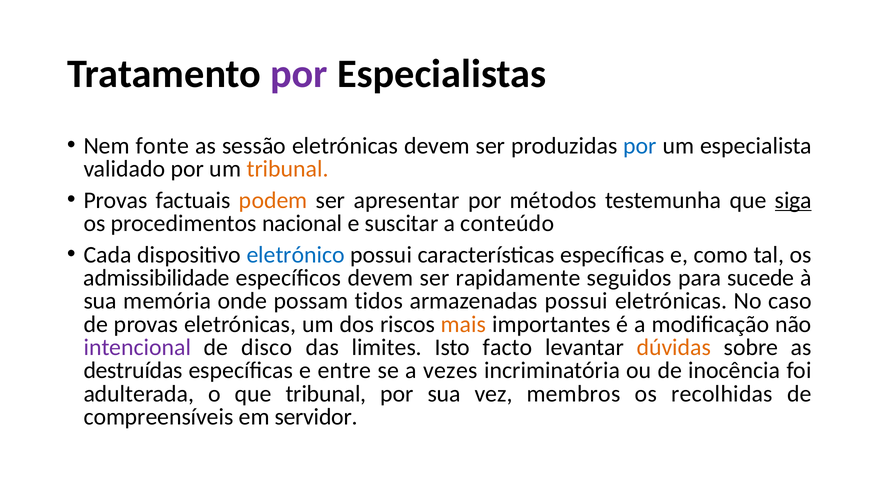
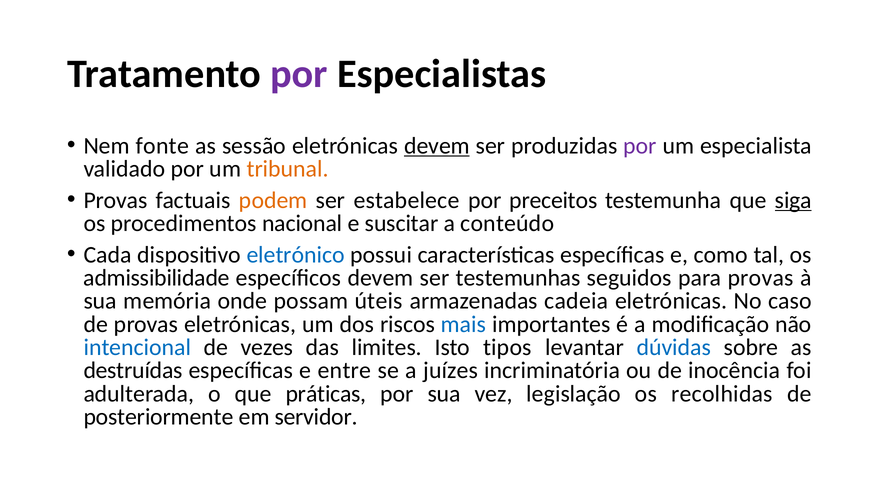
devem at (437, 146) underline: none -> present
por at (640, 146) colour: blue -> purple
apresentar: apresentar -> estabelece
métodos: métodos -> preceitos
rapidamente: rapidamente -> testemunhas
para sucede: sucede -> provas
tidos: tidos -> úteis
armazenadas possui: possui -> cadeia
mais colour: orange -> blue
intencional colour: purple -> blue
disco: disco -> vezes
facto: facto -> tipos
dúvidas colour: orange -> blue
vezes: vezes -> juízes
que tribunal: tribunal -> práticas
membros: membros -> legislação
compreensíveis: compreensíveis -> posteriormente
